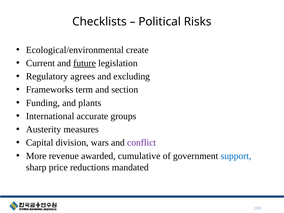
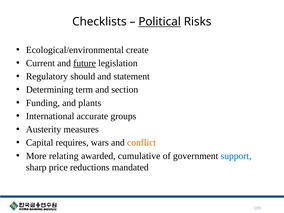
Political underline: none -> present
agrees: agrees -> should
excluding: excluding -> statement
Frameworks: Frameworks -> Determining
division: division -> requires
conflict colour: purple -> orange
revenue: revenue -> relating
